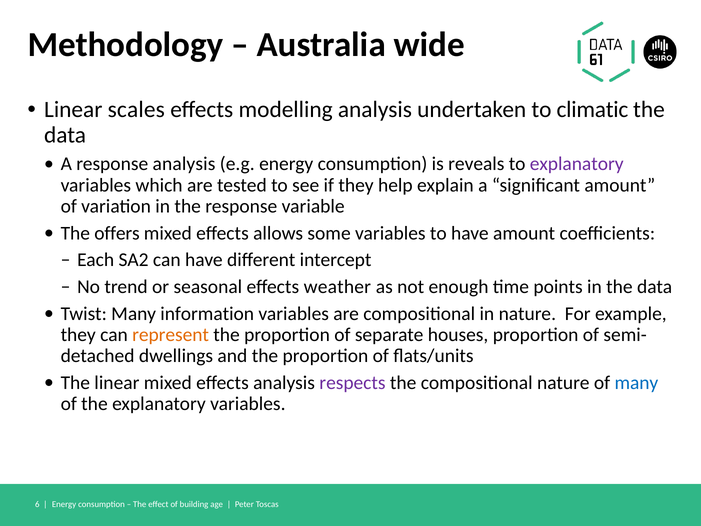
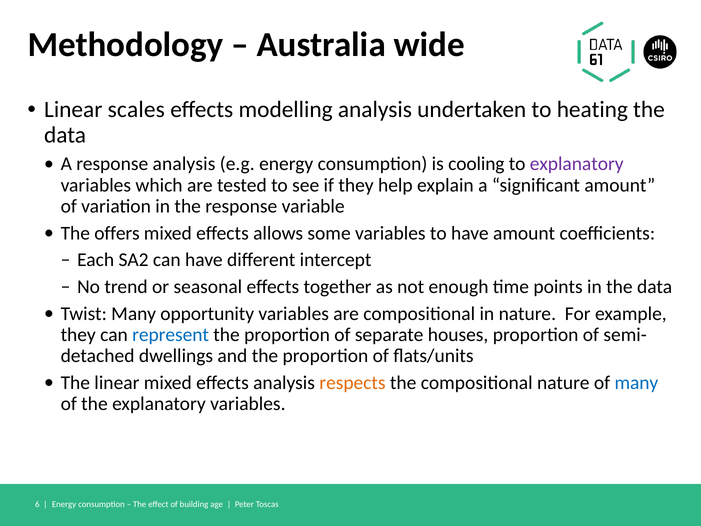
climatic: climatic -> heating
reveals: reveals -> cooling
weather: weather -> together
information: information -> opportunity
represent colour: orange -> blue
respects colour: purple -> orange
